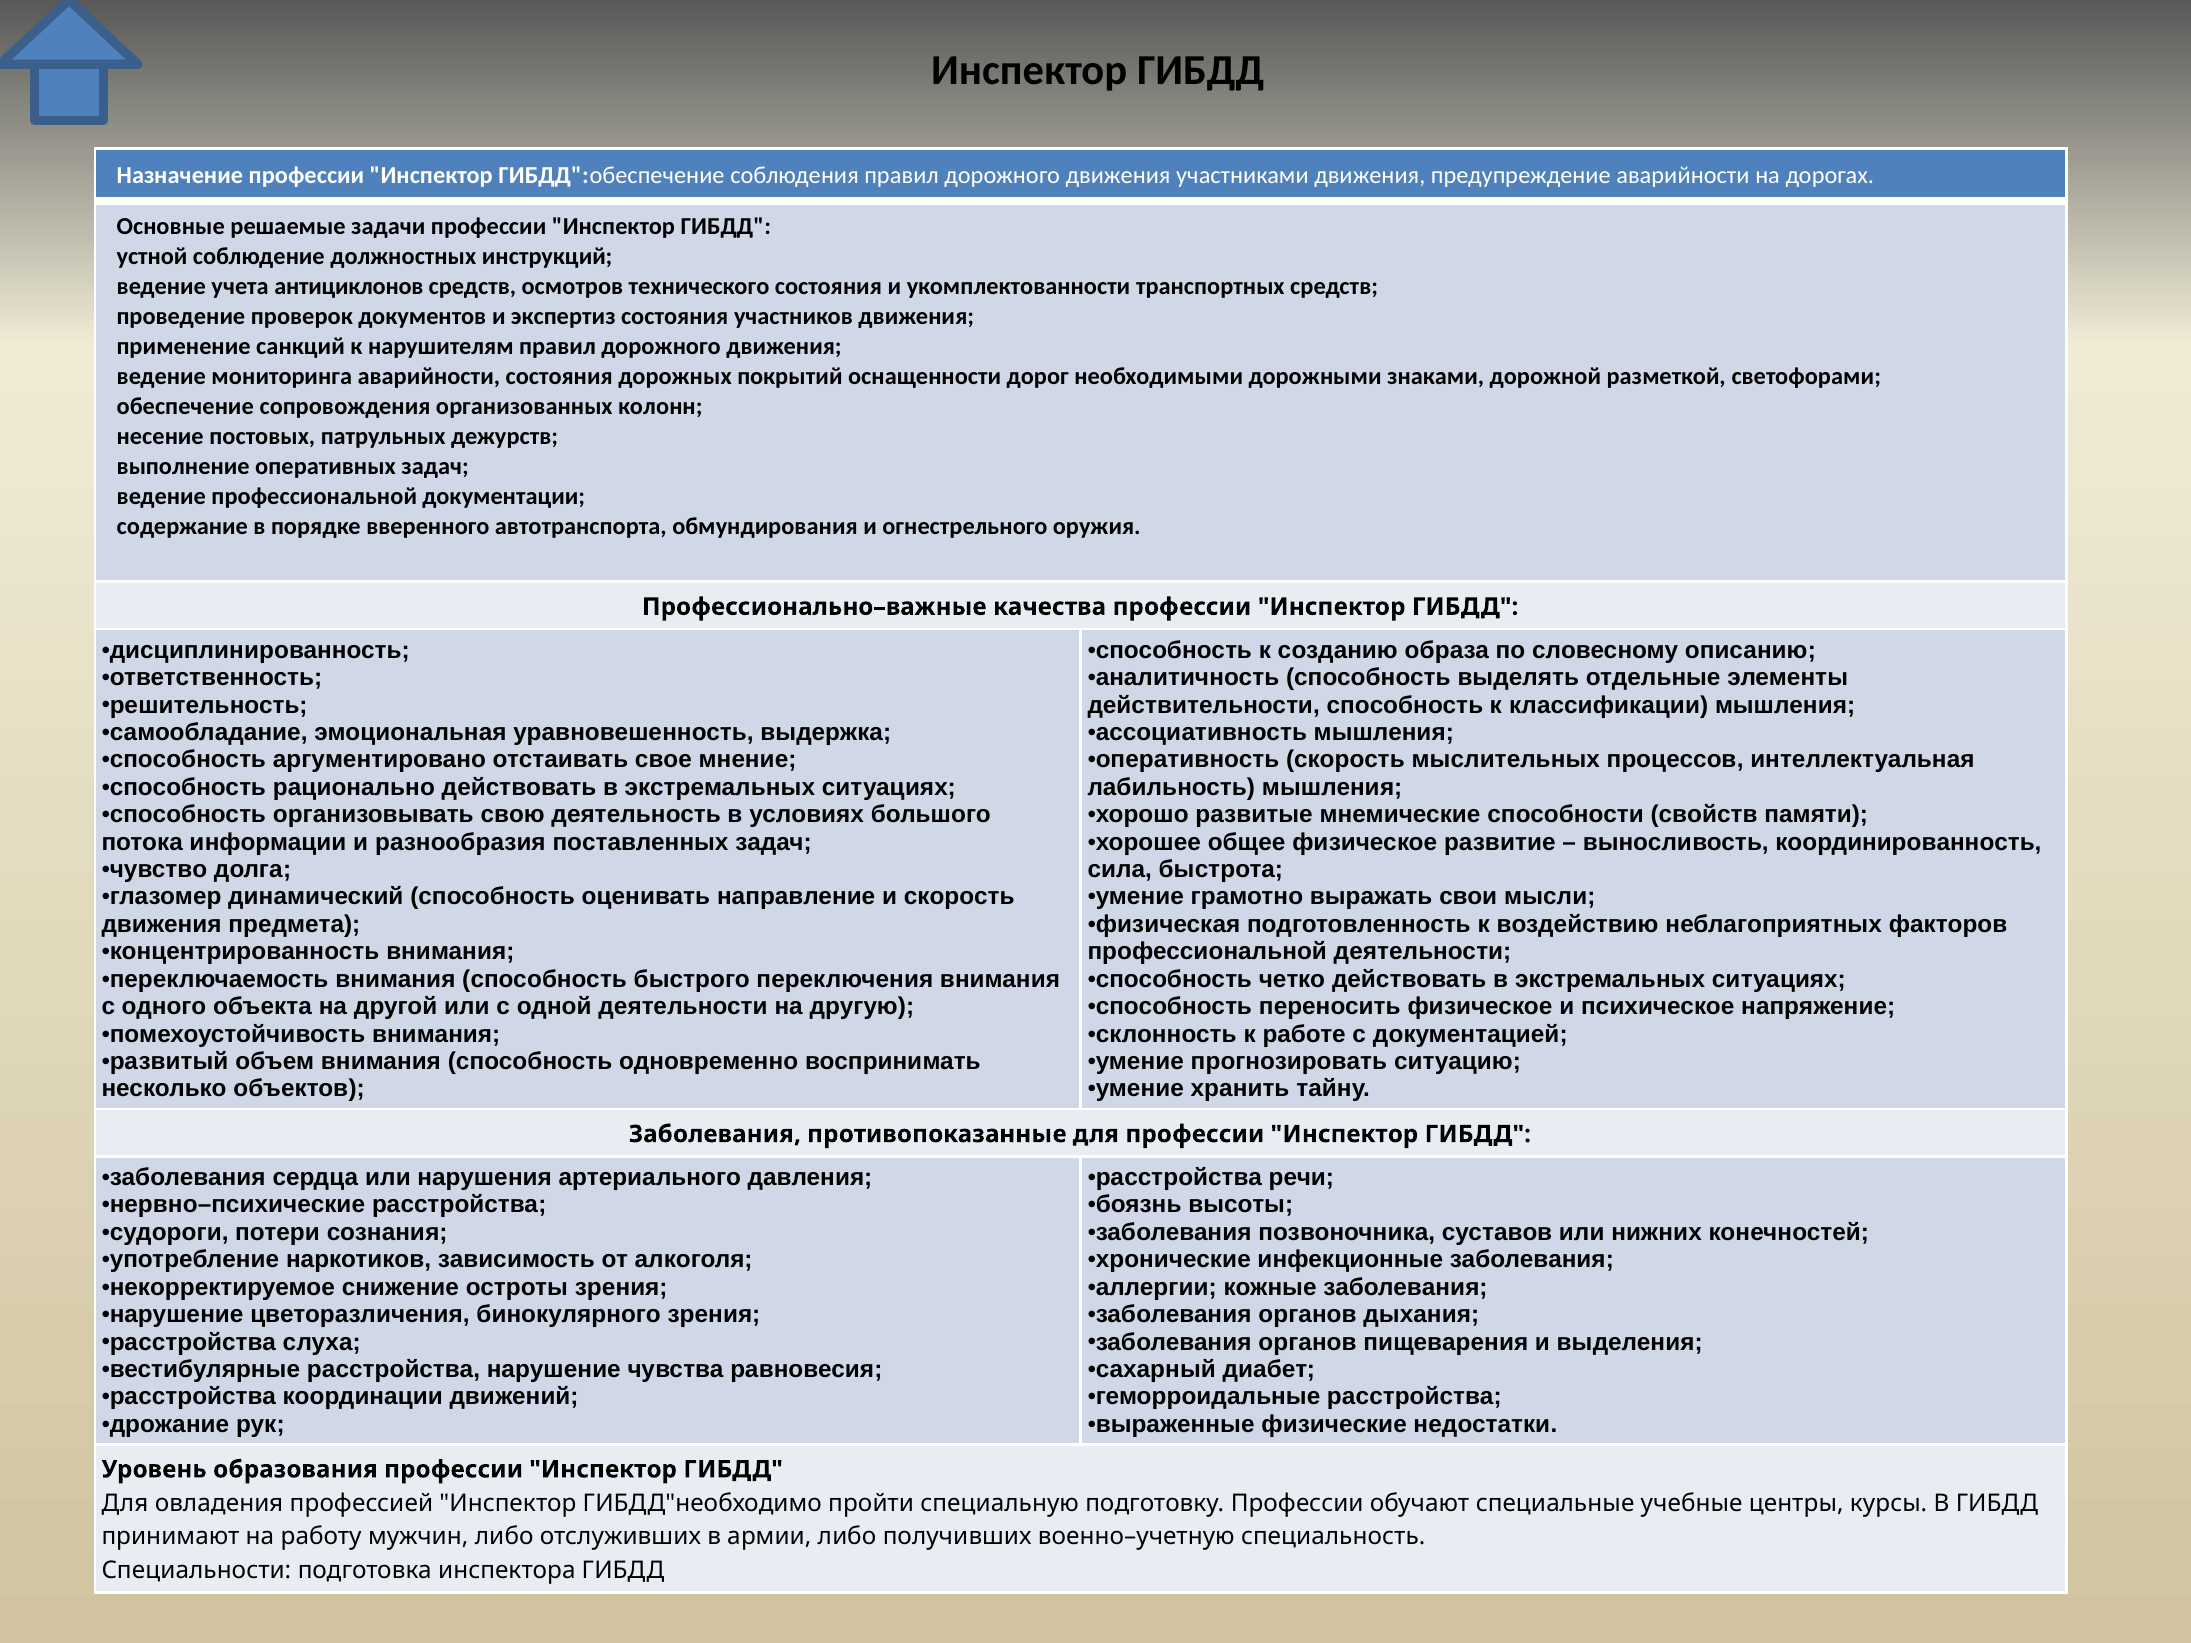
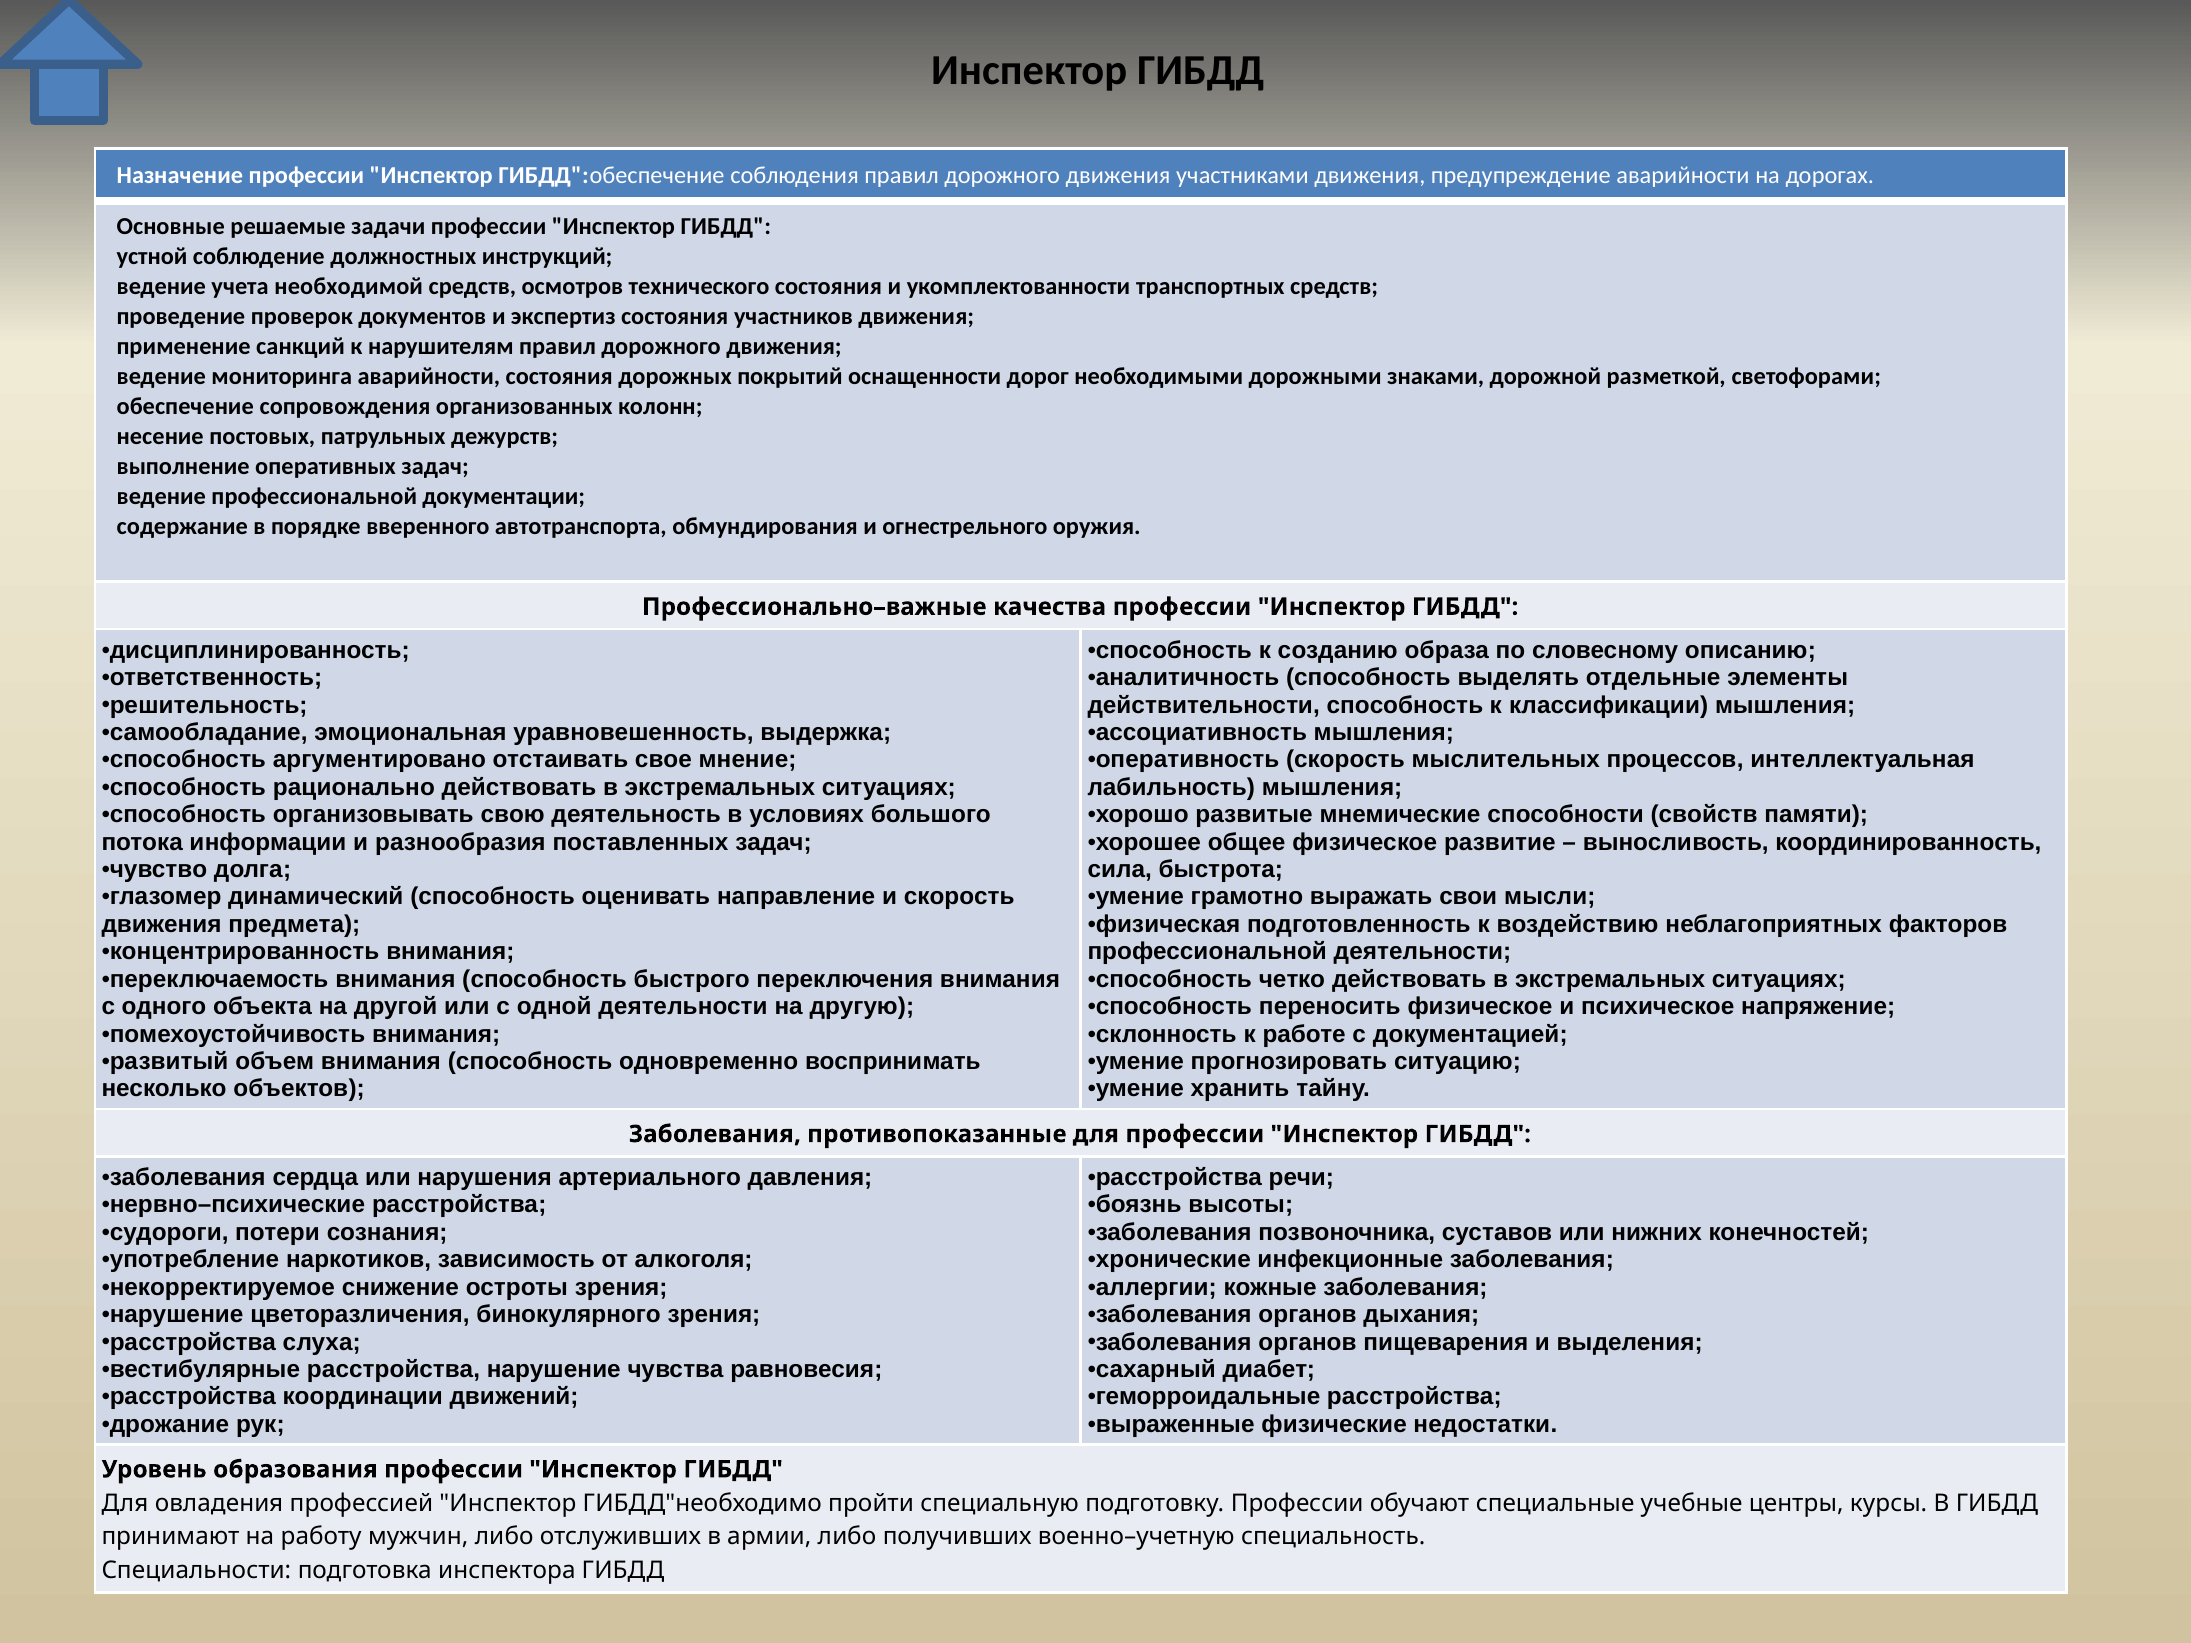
антициклонов: антициклонов -> необходимой
